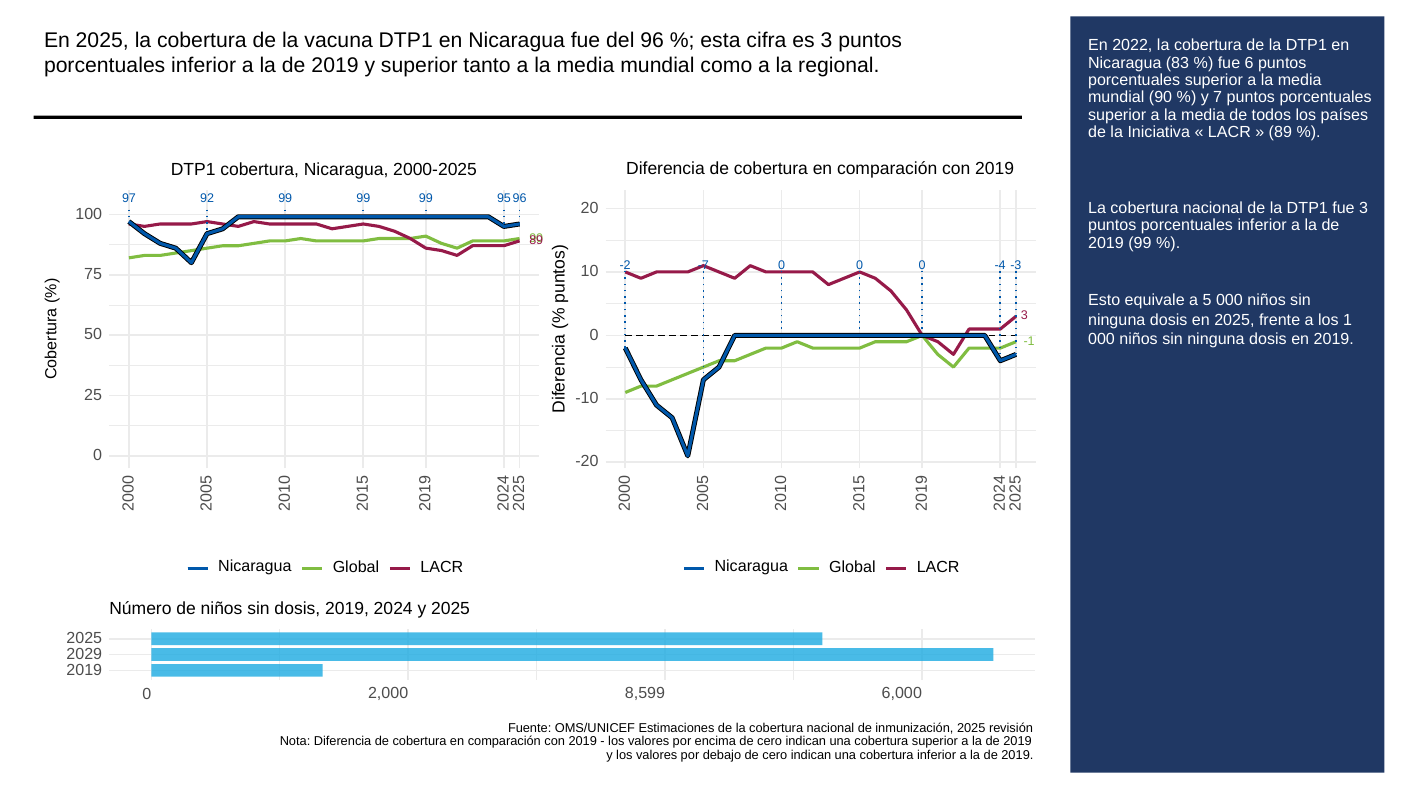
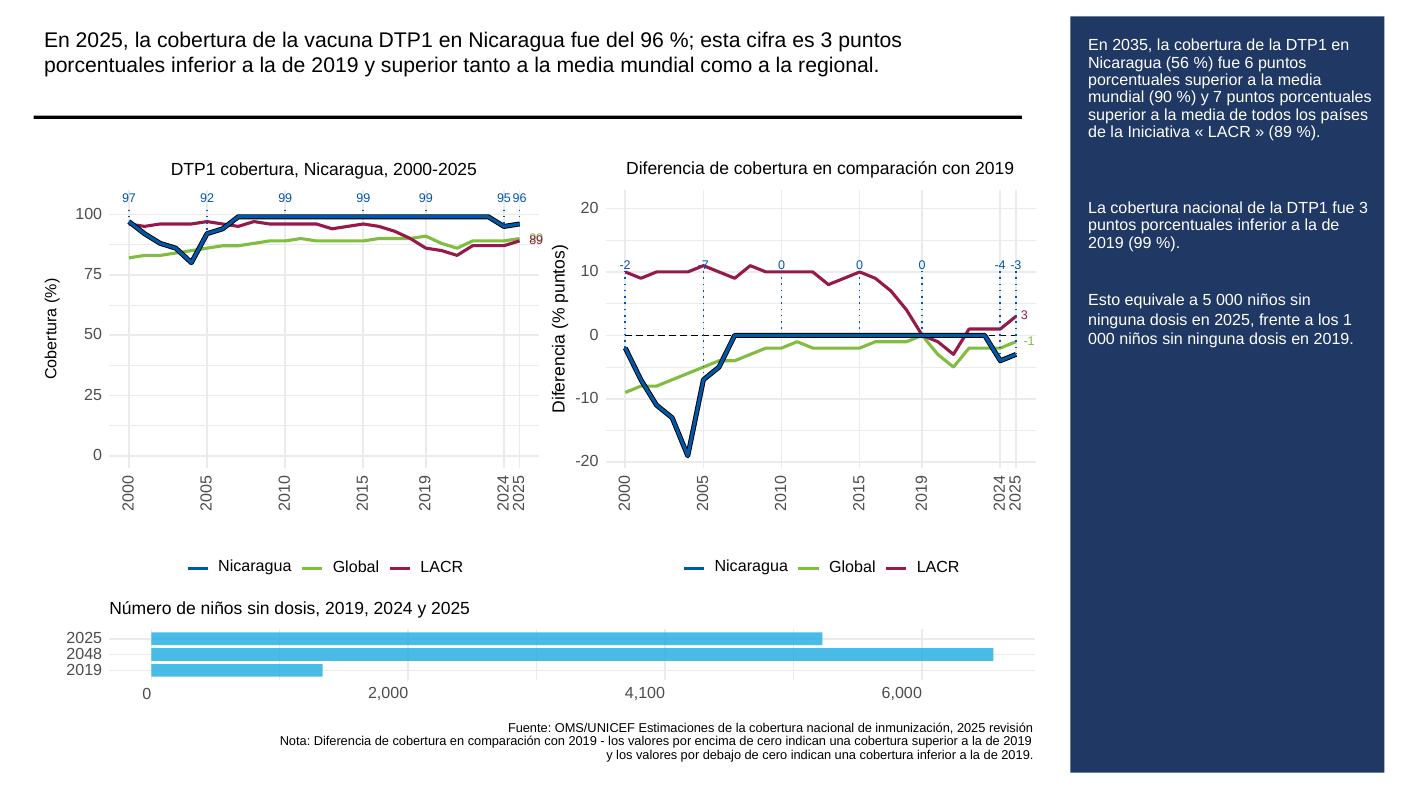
2022: 2022 -> 2035
83: 83 -> 56
2029: 2029 -> 2048
8,599: 8,599 -> 4,100
